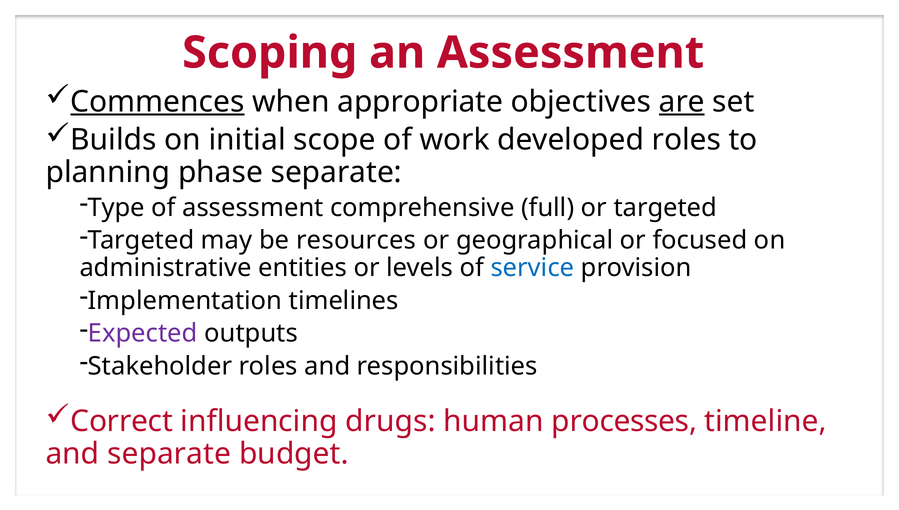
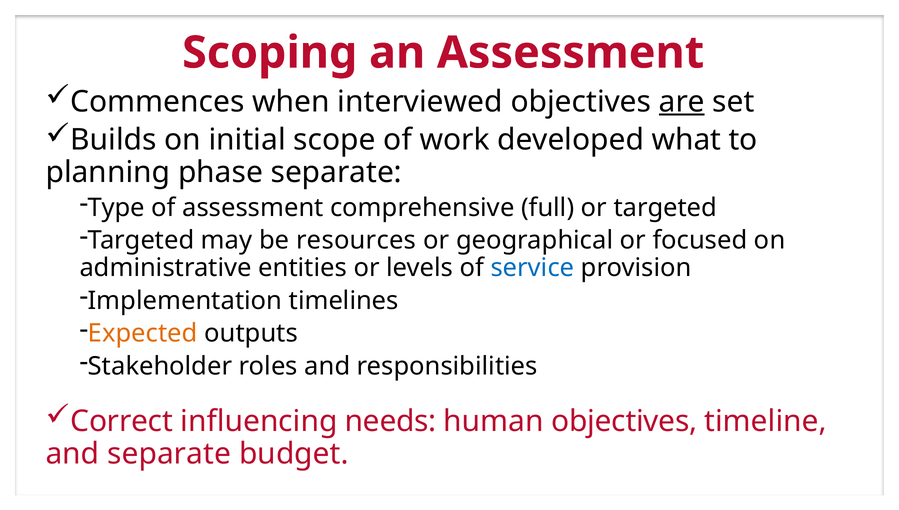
Commences underline: present -> none
appropriate: appropriate -> interviewed
developed roles: roles -> what
Expected colour: purple -> orange
drugs: drugs -> needs
human processes: processes -> objectives
